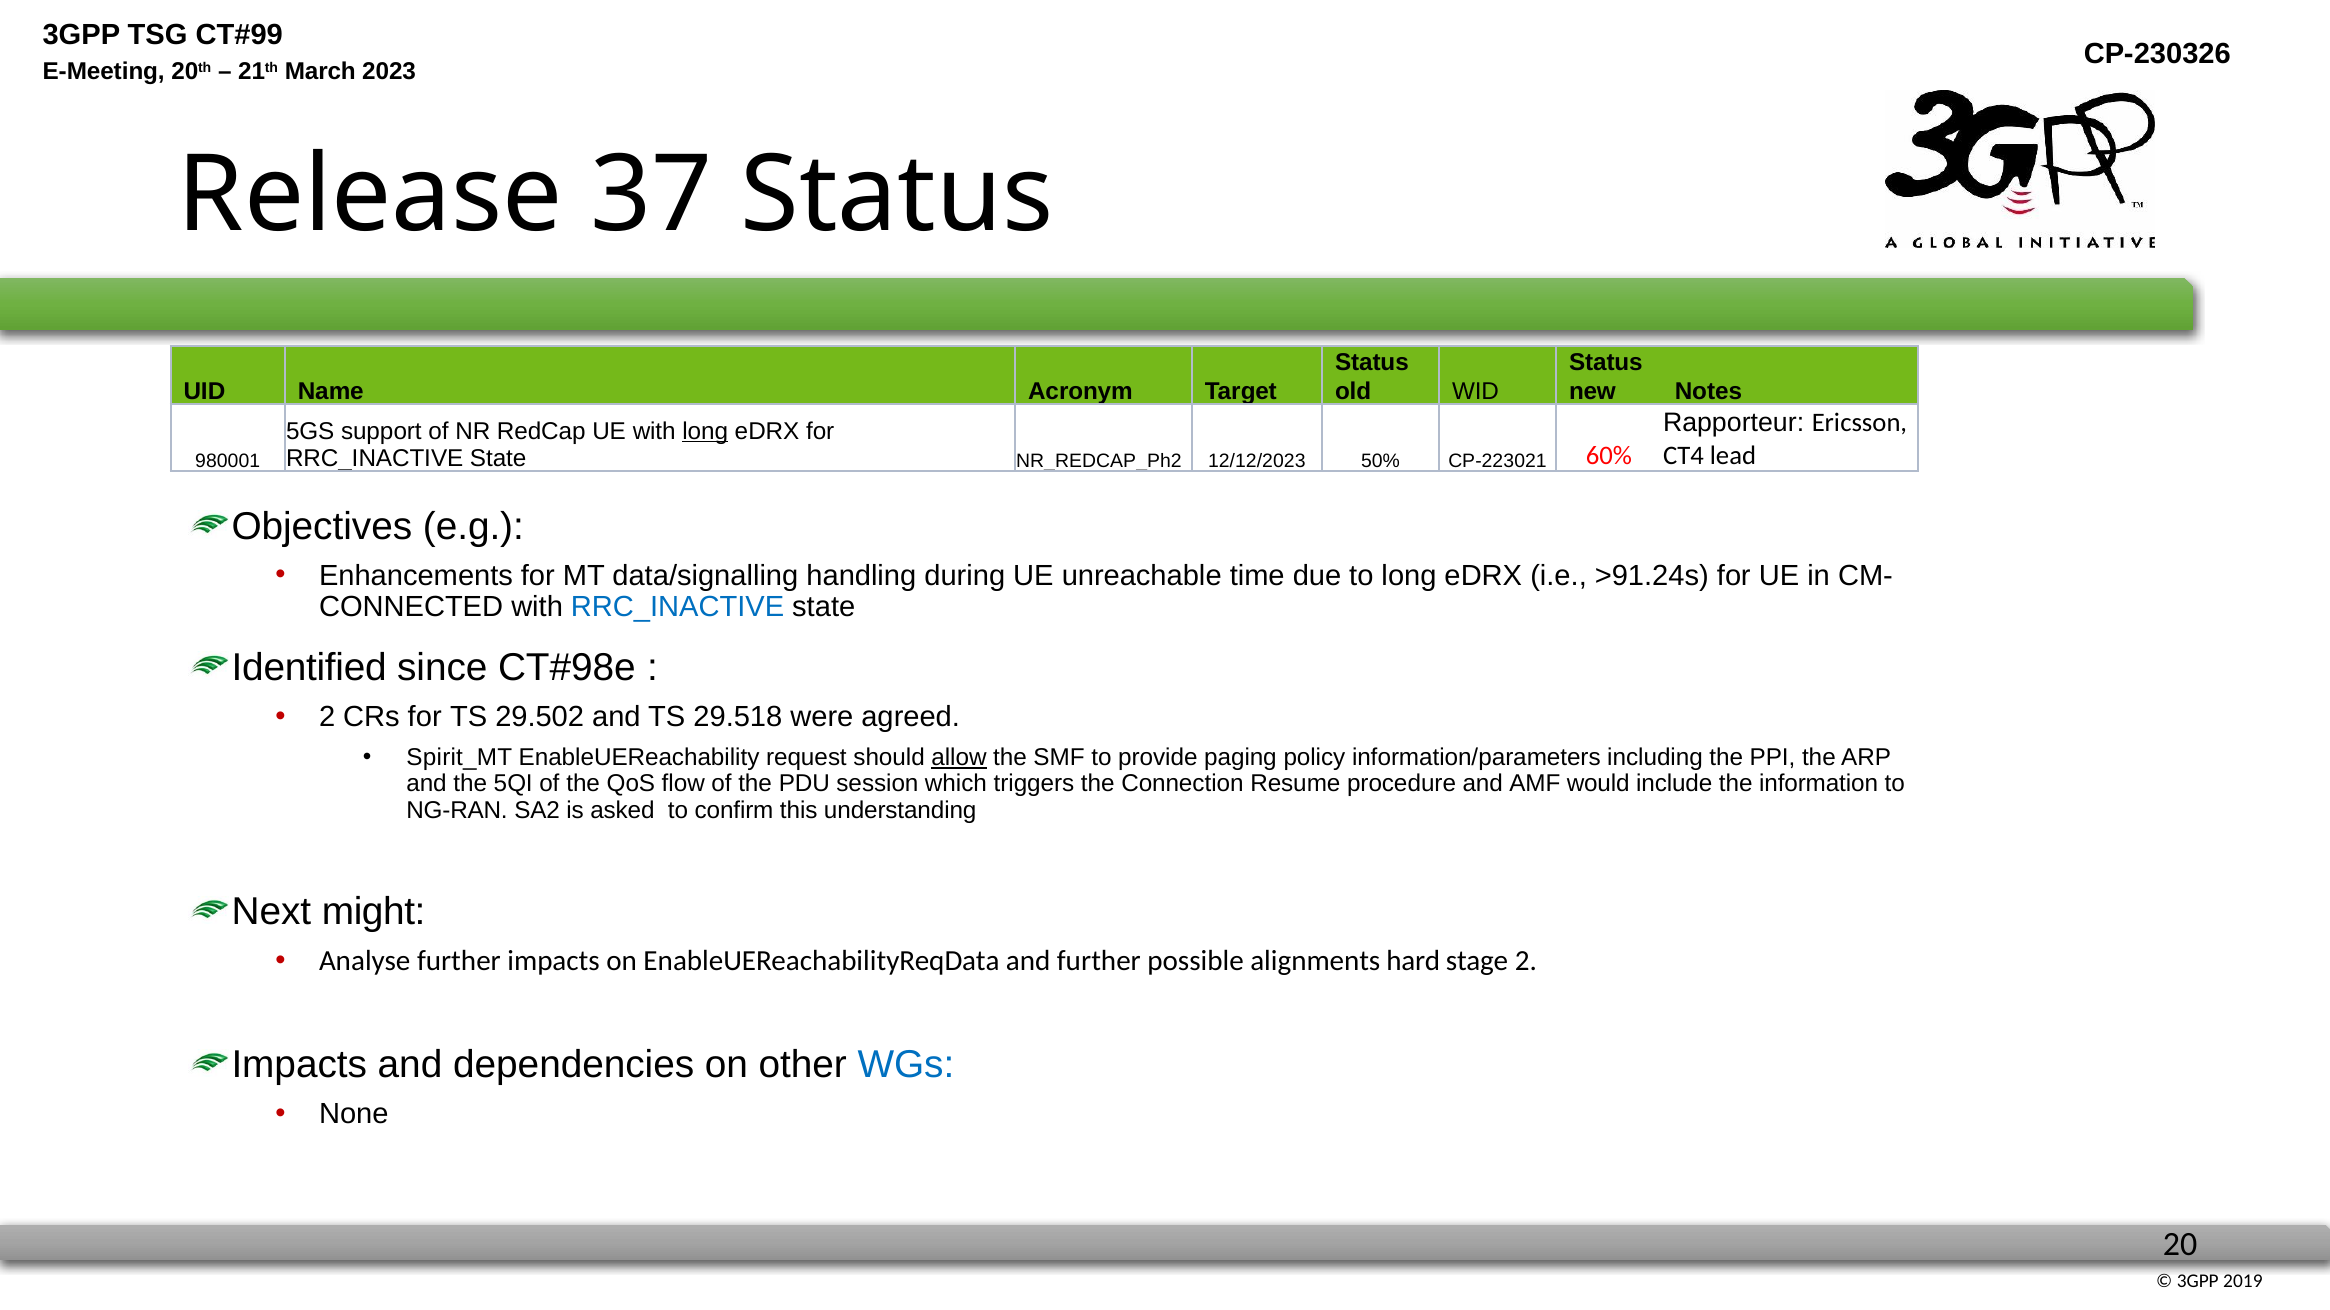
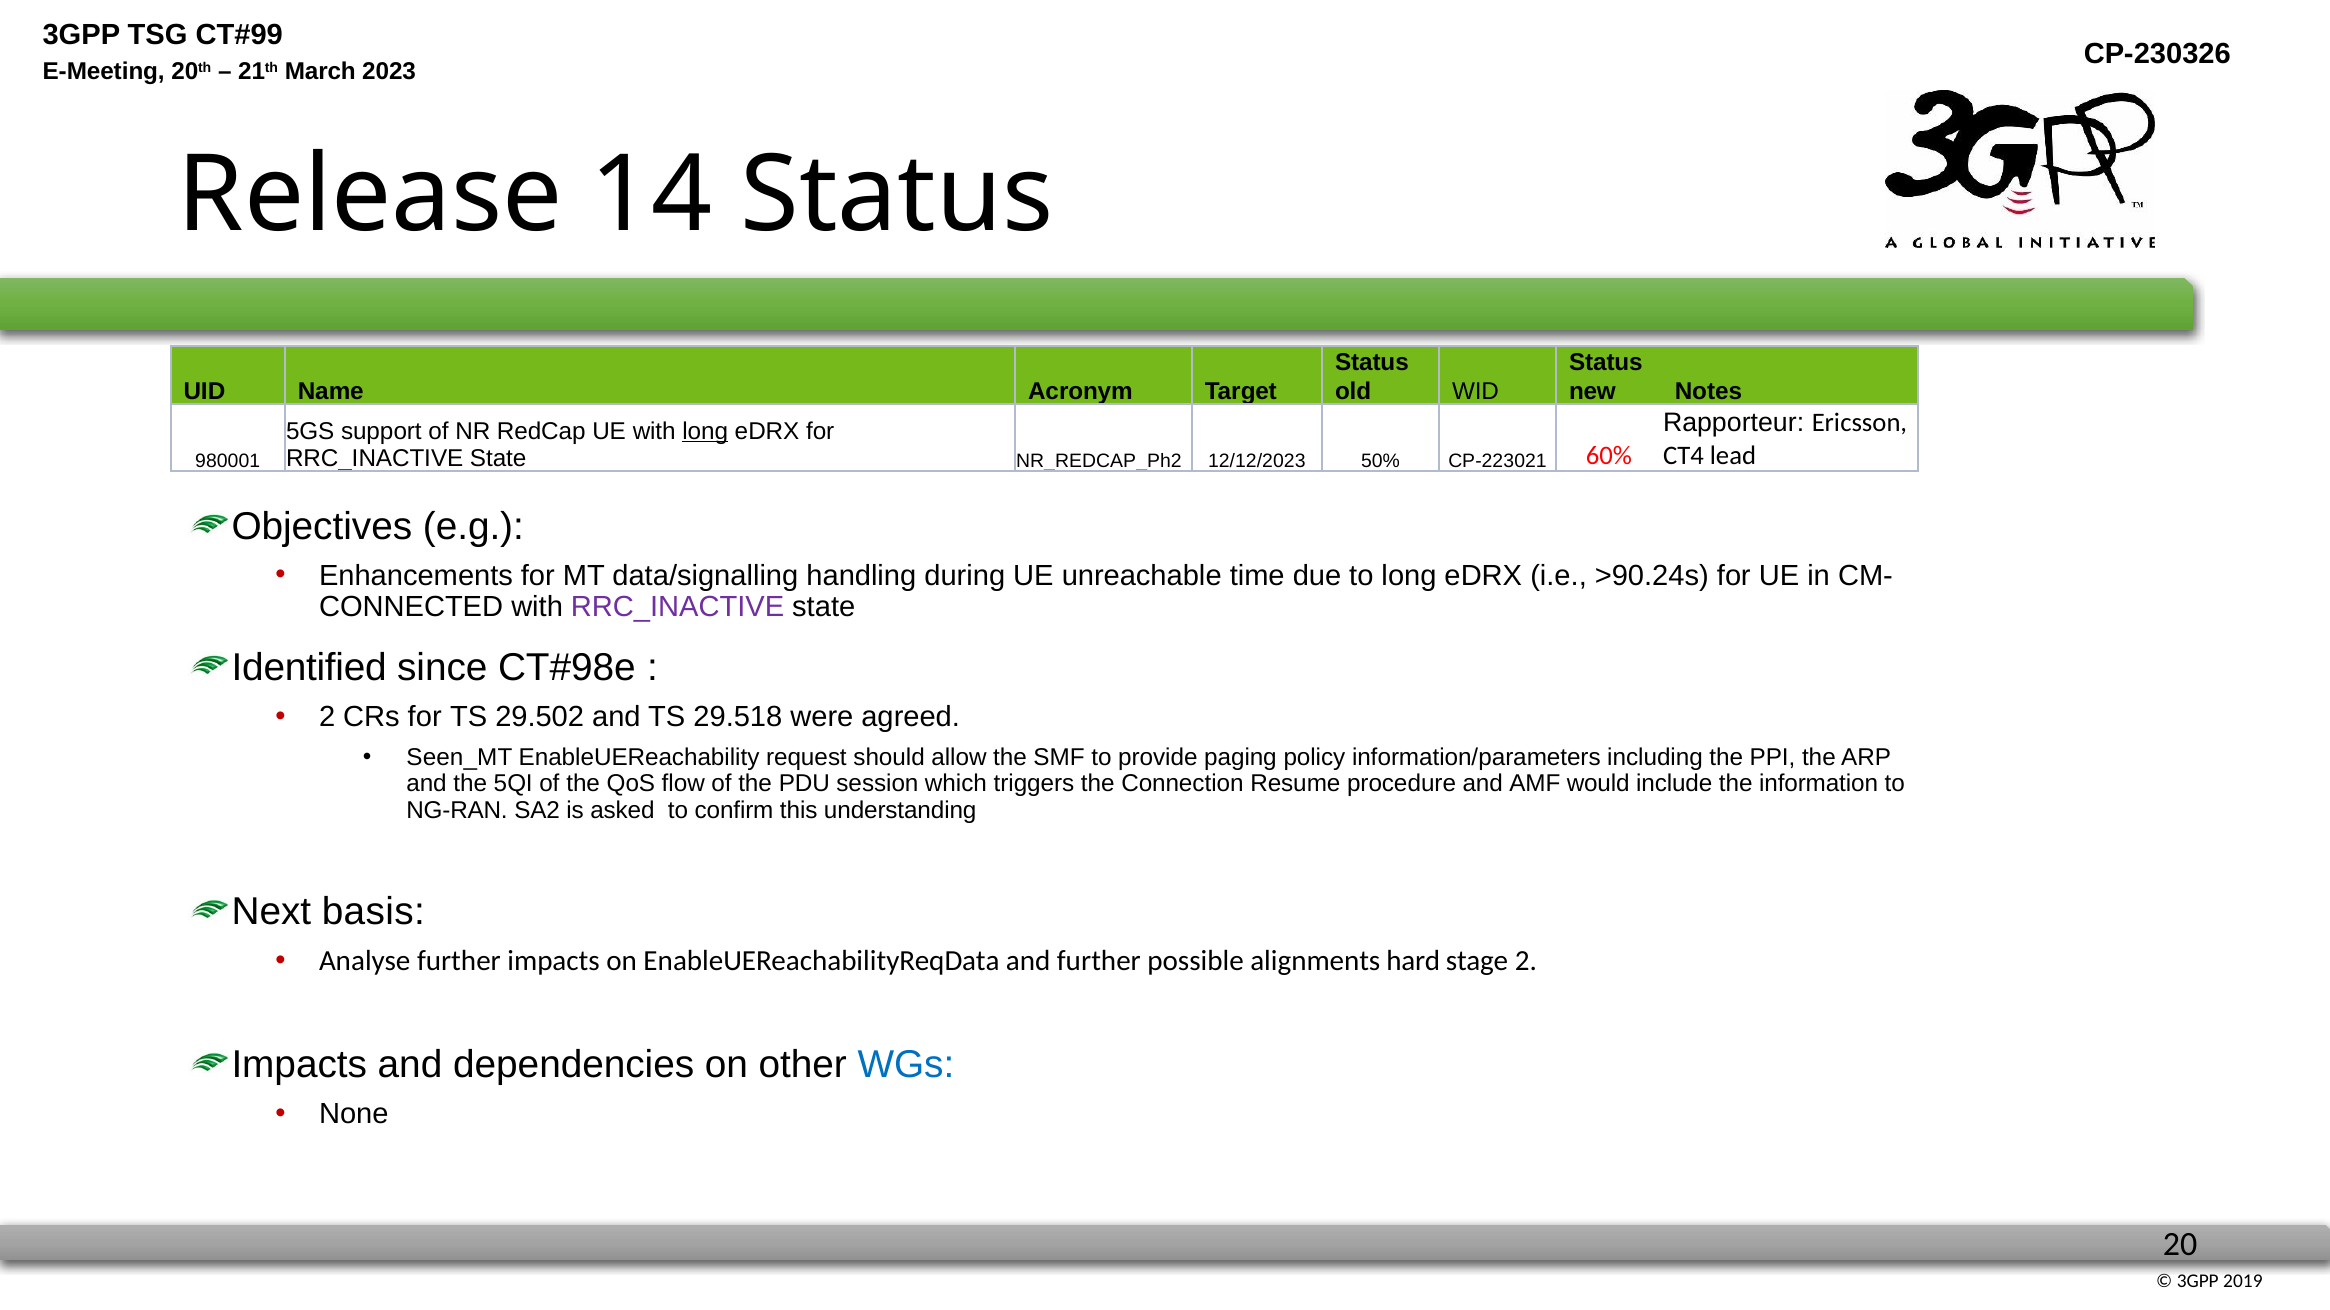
37: 37 -> 14
>91.24s: >91.24s -> >90.24s
RRC_INACTIVE at (678, 607) colour: blue -> purple
Spirit_MT: Spirit_MT -> Seen_MT
allow underline: present -> none
might: might -> basis
